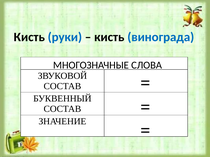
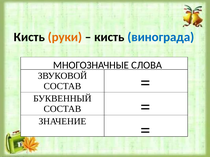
руки colour: blue -> orange
